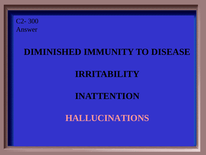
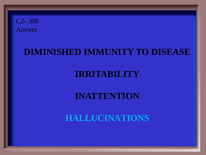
HALLUCINATIONS colour: pink -> light blue
